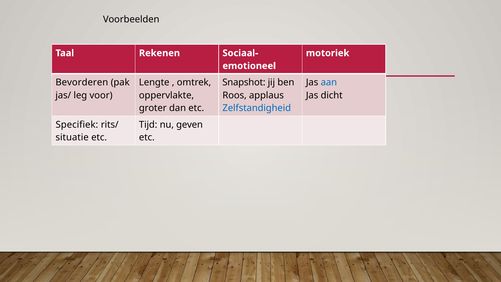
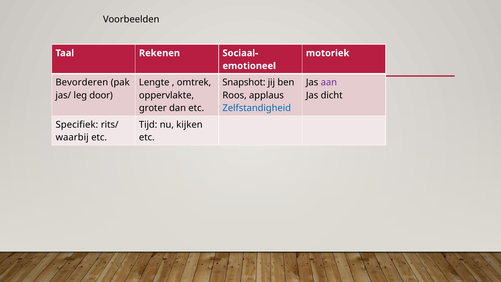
aan colour: blue -> purple
voor: voor -> door
geven: geven -> kijken
situatie: situatie -> waarbij
